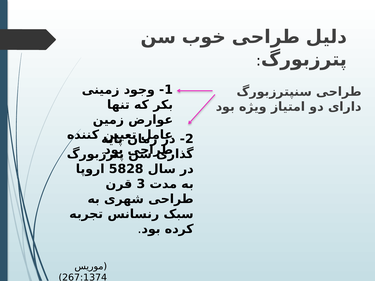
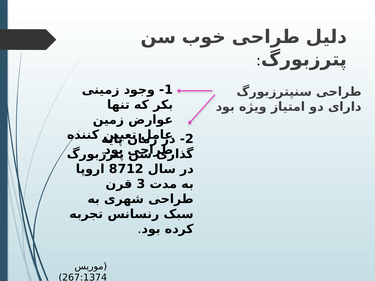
5828: 5828 -> 8712
